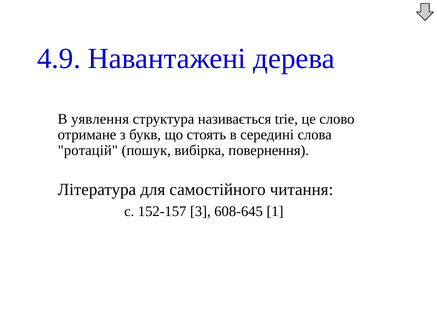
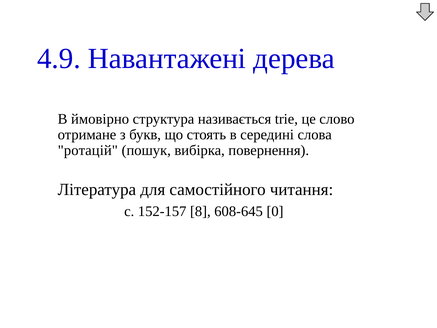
уявлення: уявлення -> ймовірно
3: 3 -> 8
1: 1 -> 0
